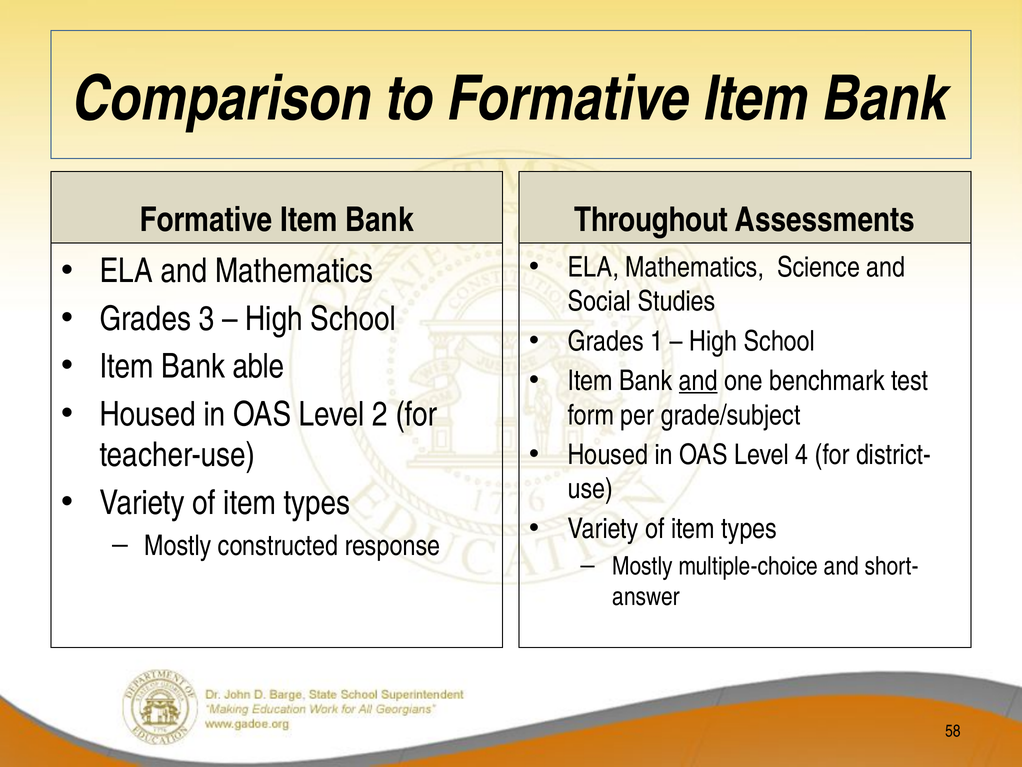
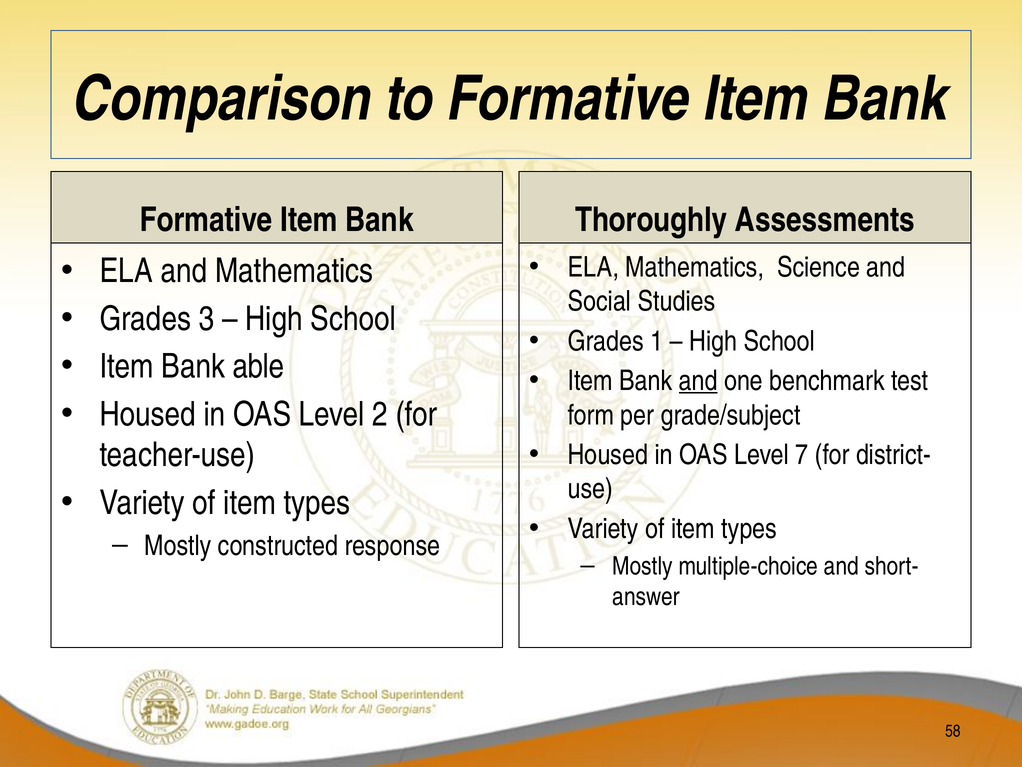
Throughout: Throughout -> Thoroughly
4: 4 -> 7
